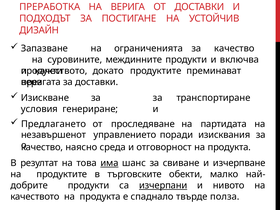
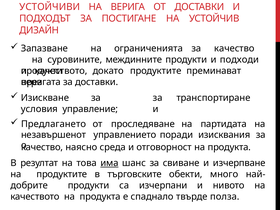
ПРЕРАБОТКА: ПРЕРАБОТКА -> УСТОЙЧИВИ
включва: включва -> подходи
генериране: генериране -> управление
малко: малко -> много
изчерпани underline: present -> none
